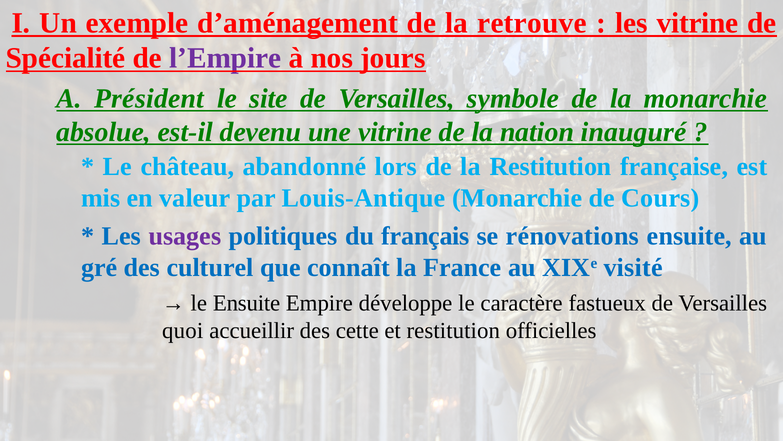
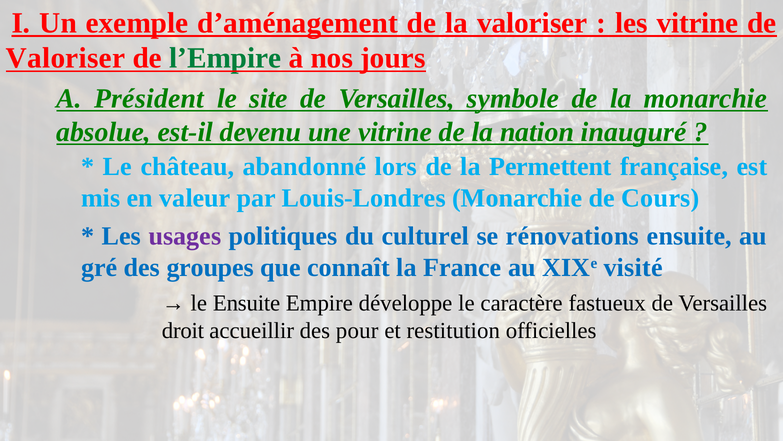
la retrouve: retrouve -> valoriser
Spécialité at (66, 58): Spécialité -> Valoriser
l’Empire colour: purple -> green
la Restitution: Restitution -> Permettent
Louis-Antique: Louis-Antique -> Louis-Londres
français: français -> culturel
culturel: culturel -> groupes
quoi: quoi -> droit
cette: cette -> pour
